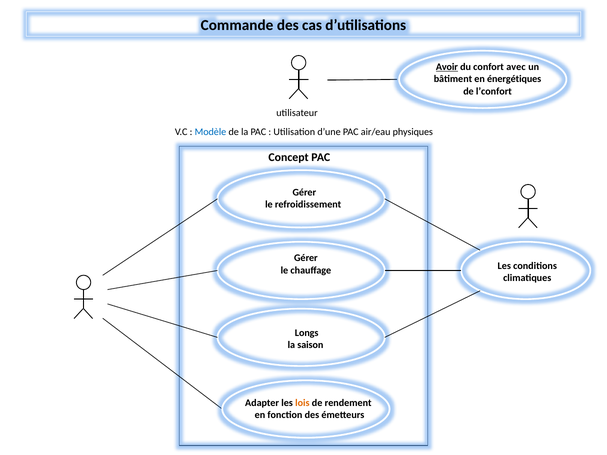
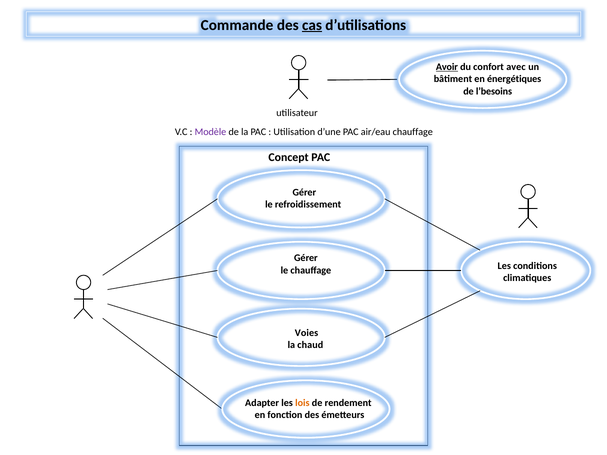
cas underline: none -> present
l’confort: l’confort -> l’besoins
Modèle colour: blue -> purple
air/eau physiques: physiques -> chauffage
Longs: Longs -> Voies
saison: saison -> chaud
